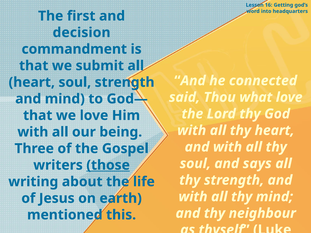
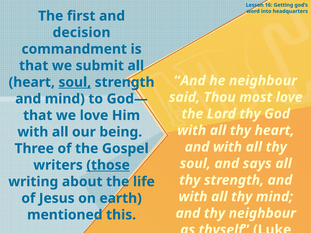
he connected: connected -> neighbour
soul at (75, 82) underline: none -> present
what: what -> most
